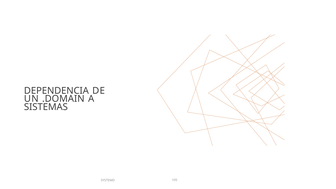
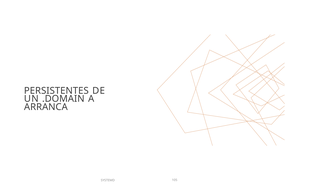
DEPENDENCIA: DEPENDENCIA -> PERSISTENTES
SISTEMAS: SISTEMAS -> ARRANCA
